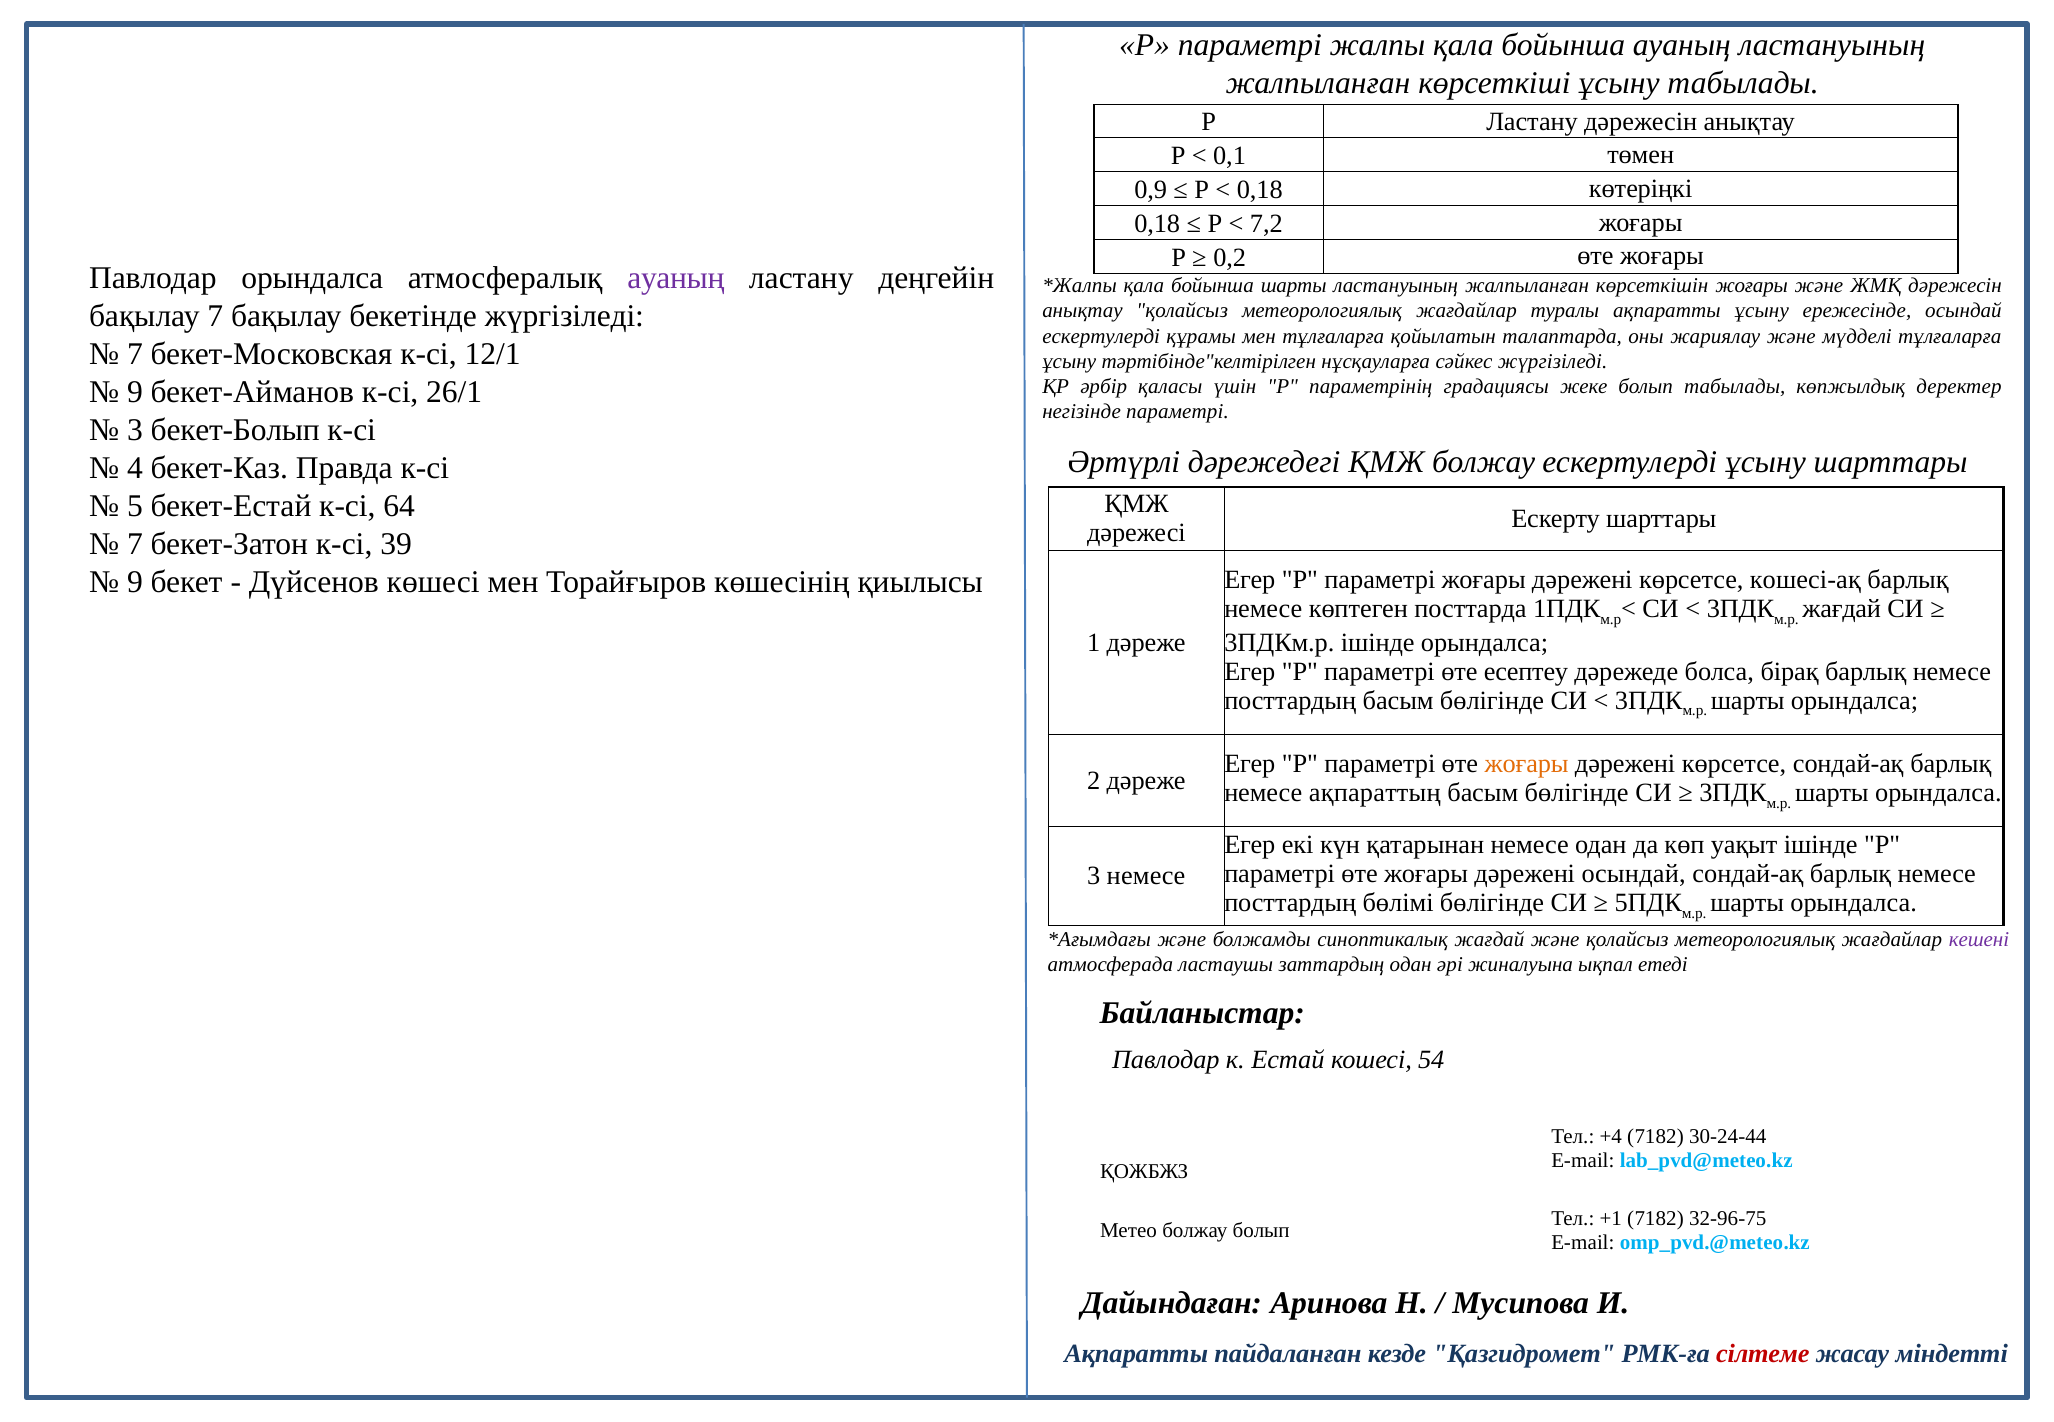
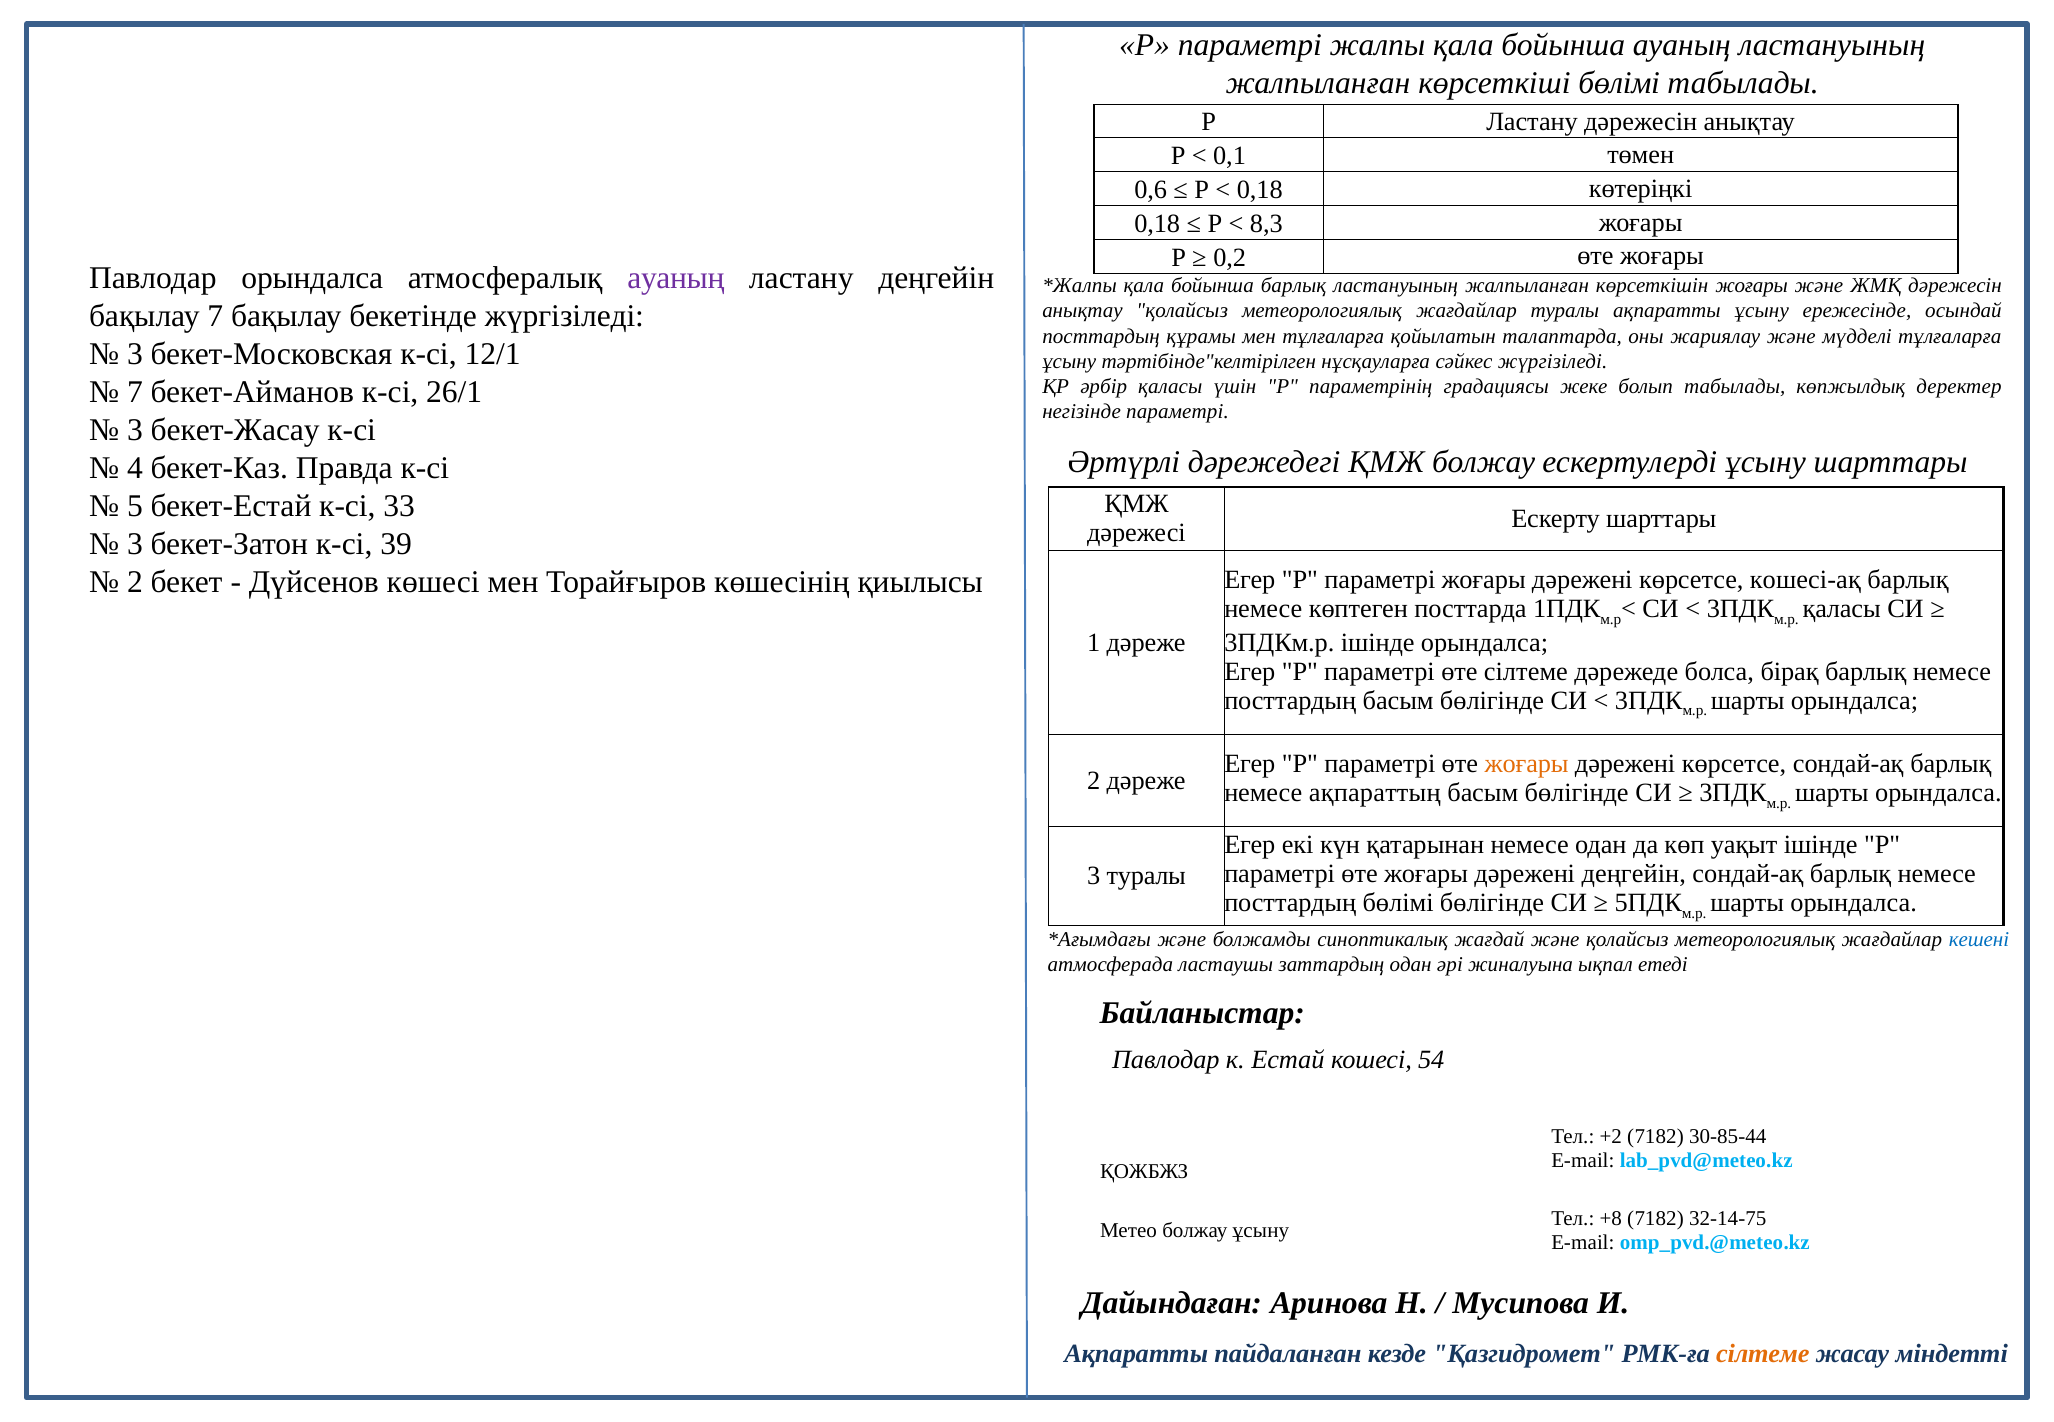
көрсеткіші ұсыну: ұсыну -> бөлімі
0,9: 0,9 -> 0,6
7,2: 7,2 -> 8,3
бойынша шарты: шарты -> барлық
ескертулерді at (1101, 336): ескертулерді -> посттардың
7 at (135, 354): 7 -> 3
9 at (135, 392): 9 -> 7
бекет-Болып: бекет-Болып -> бекет-Жасау
64: 64 -> 33
7 at (135, 544): 7 -> 3
9 at (135, 582): 9 -> 2
жағдай at (1842, 609): жағдай -> қаласы
өте есептеу: есептеу -> сілтеме
дәрежені осындай: осындай -> деңгейін
3 немесе: немесе -> туралы
кешені colour: purple -> blue
+4: +4 -> +2
30-24-44: 30-24-44 -> 30-85-44
+1: +1 -> +8
32-96-75: 32-96-75 -> 32-14-75
болжау болып: болып -> ұсыну
сілтеме at (1763, 1354) colour: red -> orange
